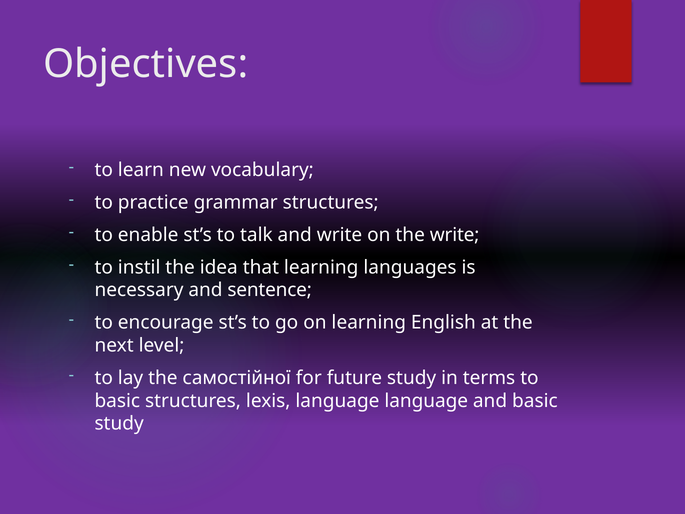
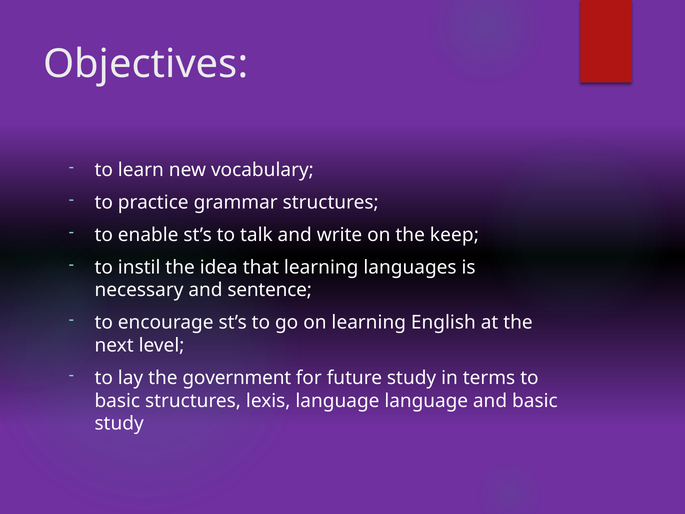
the write: write -> keep
самостійної: самостійної -> government
